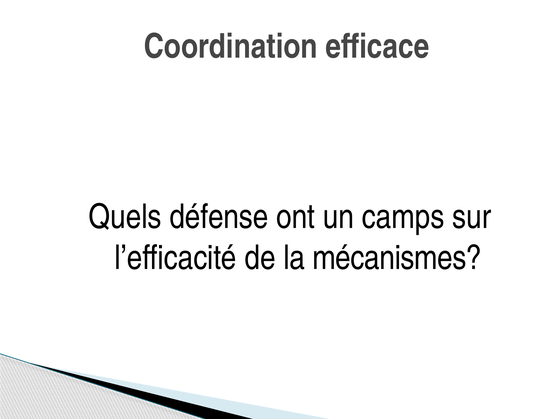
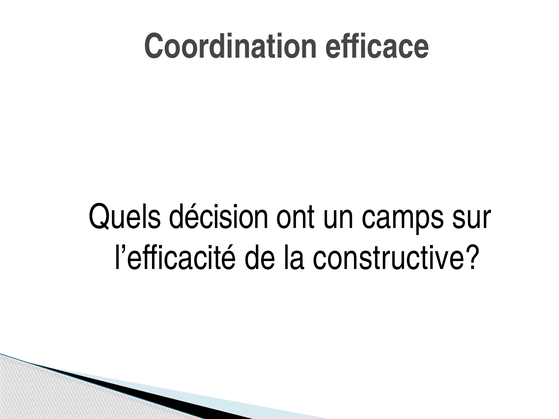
défense: défense -> décision
mécanismes: mécanismes -> constructive
